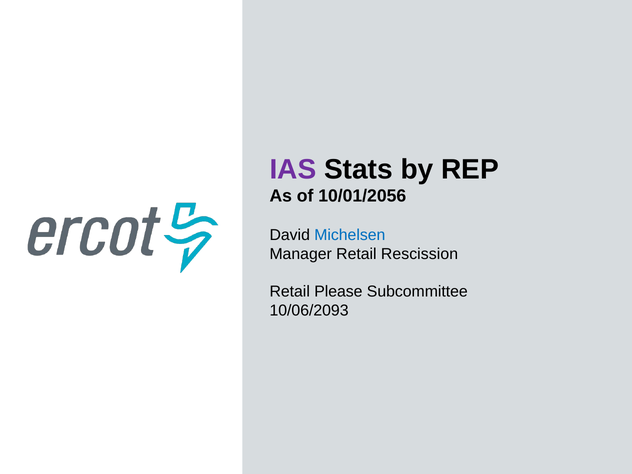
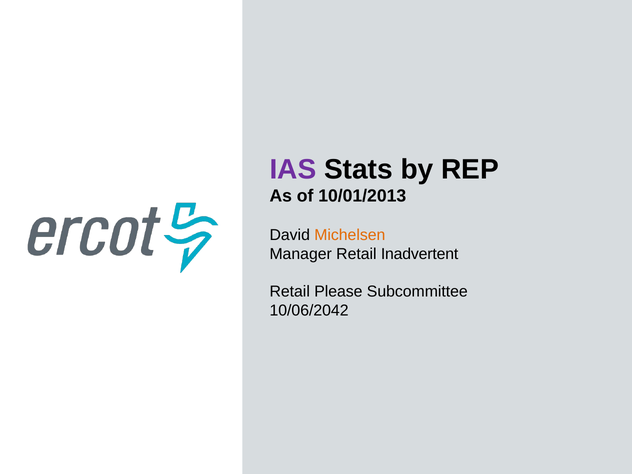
10/01/2056: 10/01/2056 -> 10/01/2013
Michelsen colour: blue -> orange
Rescission: Rescission -> Inadvertent
10/06/2093: 10/06/2093 -> 10/06/2042
